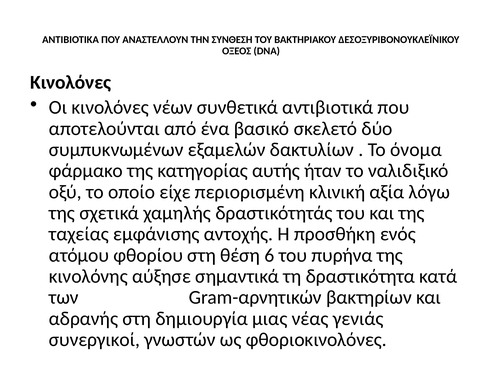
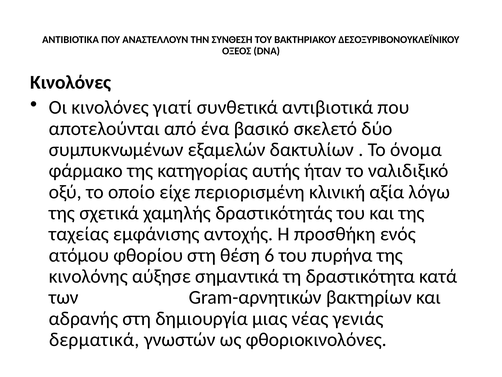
νέων: νέων -> γιατί
συνεργικοί: συνεργικοί -> δερματικά
